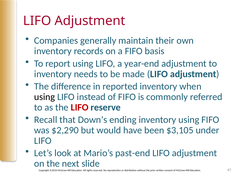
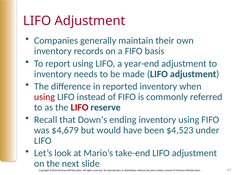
using at (45, 97) colour: black -> red
$2,290: $2,290 -> $4,679
$3,105: $3,105 -> $4,523
past-end: past-end -> take-end
